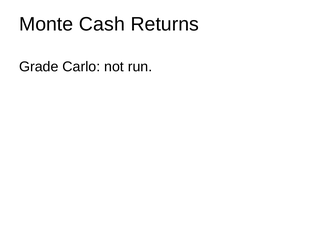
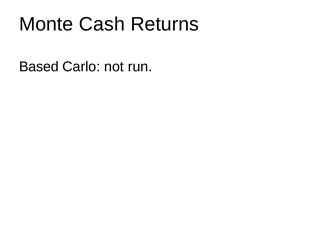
Grade: Grade -> Based
